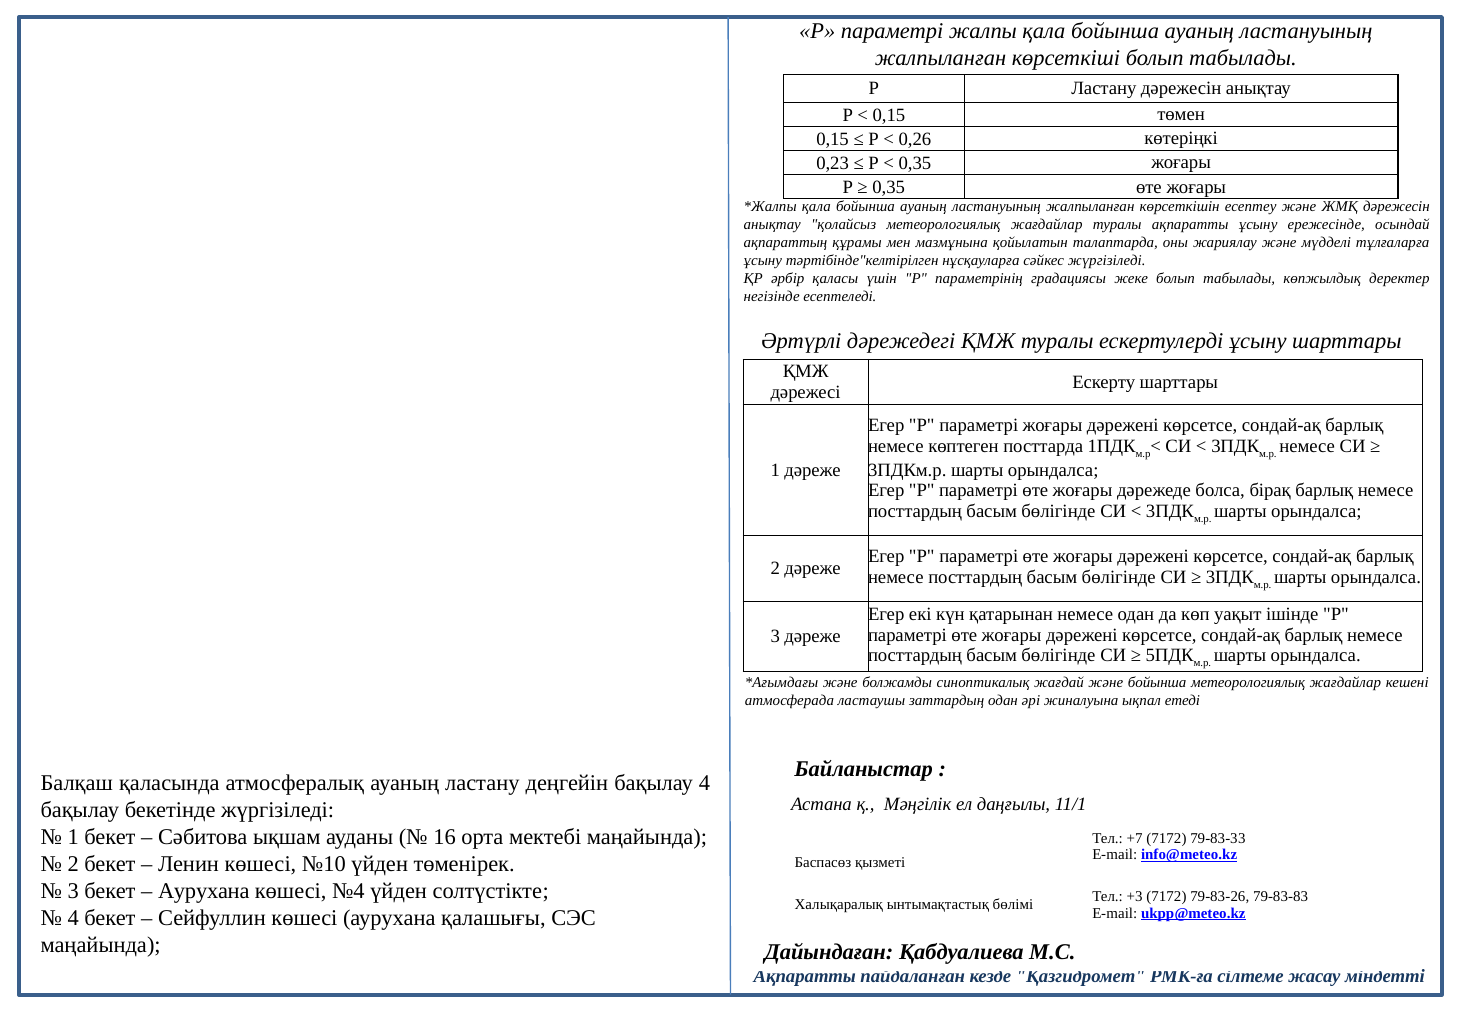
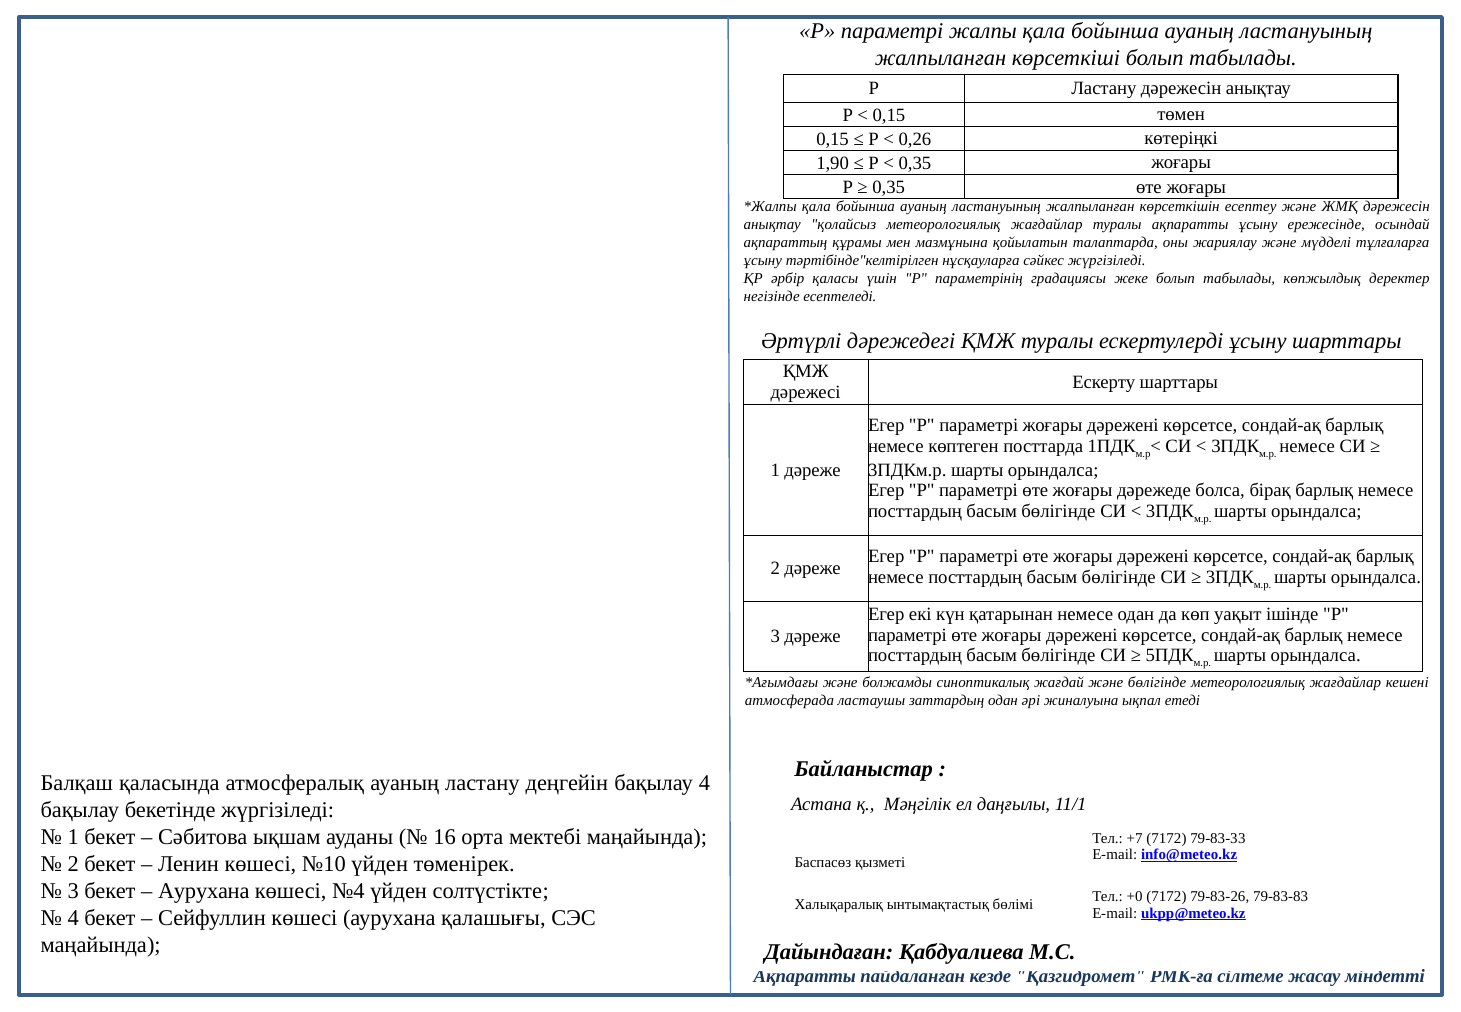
0,23: 0,23 -> 1,90
және бойынша: бойынша -> бөлігінде
+3: +3 -> +0
